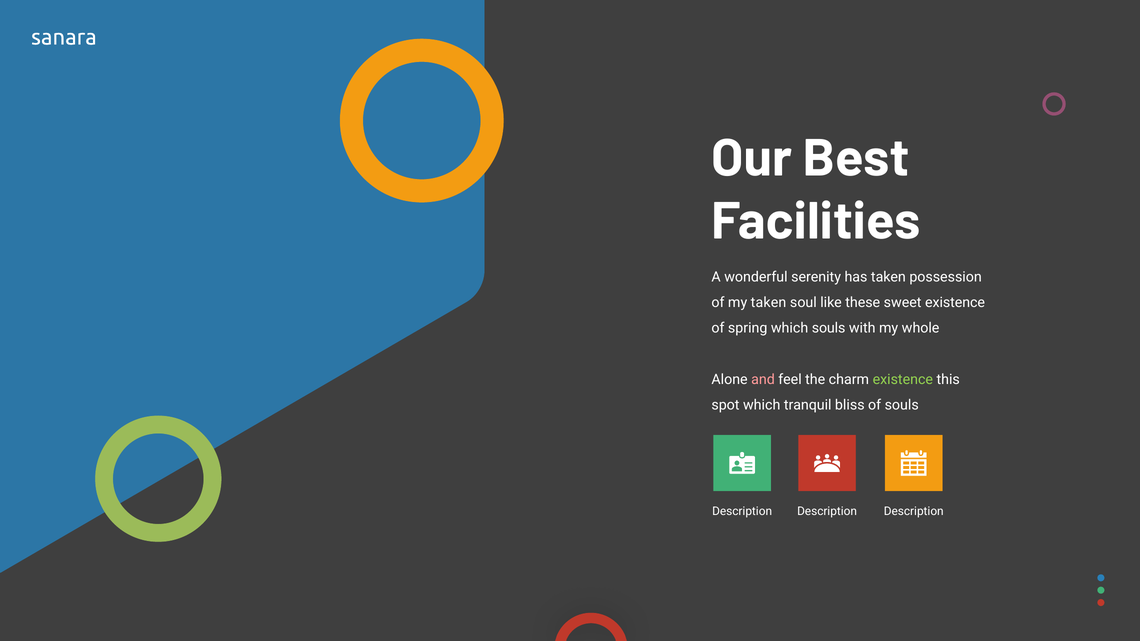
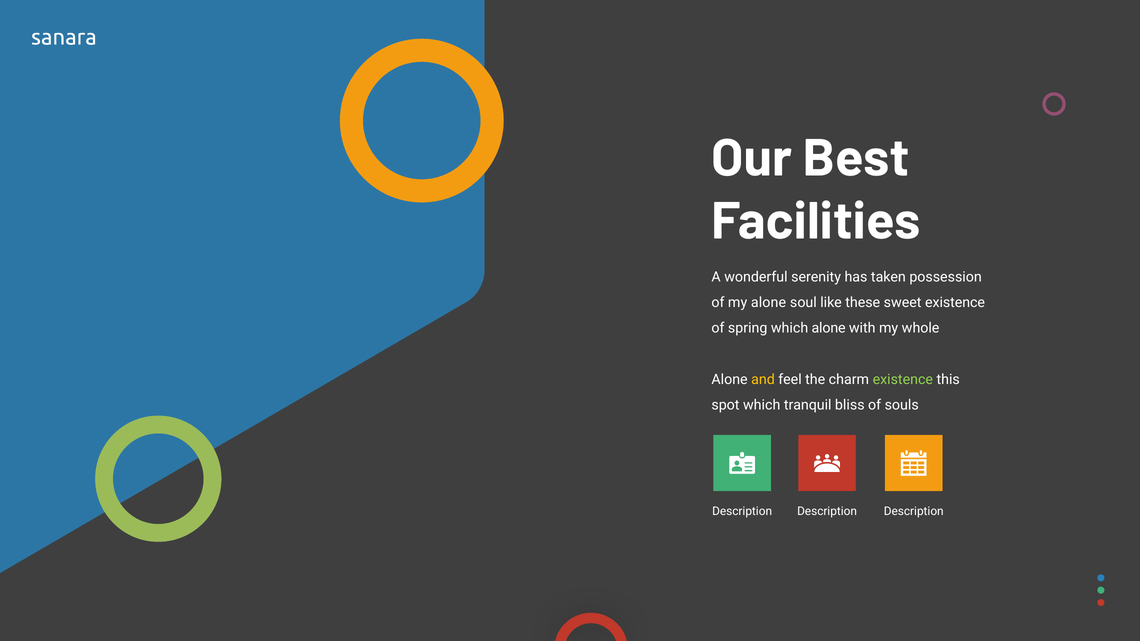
my taken: taken -> alone
which souls: souls -> alone
and colour: pink -> yellow
